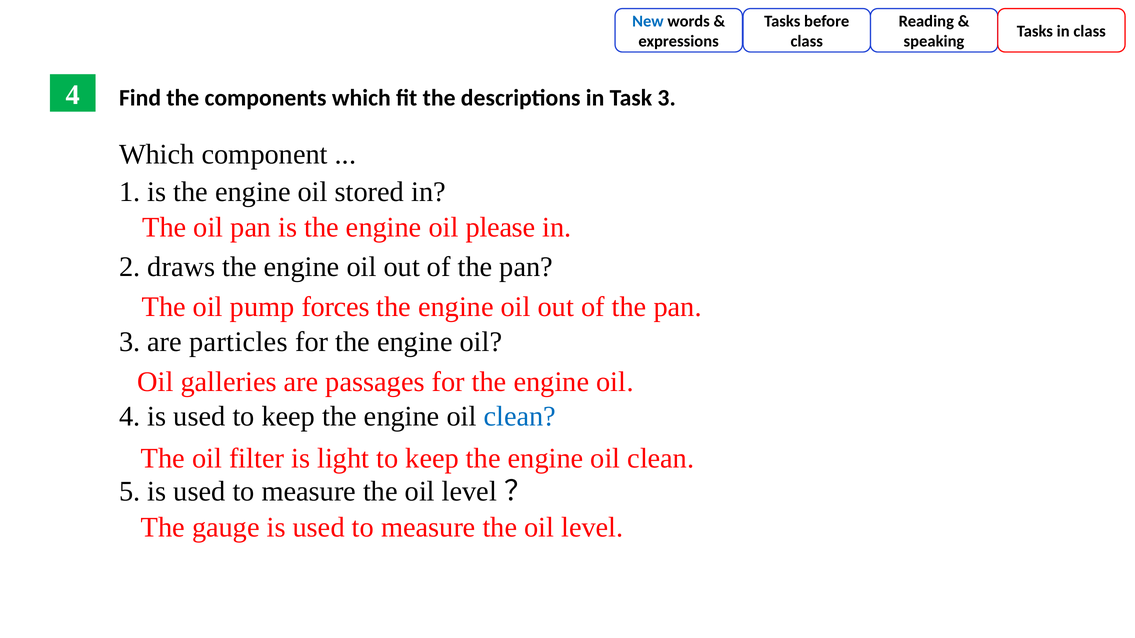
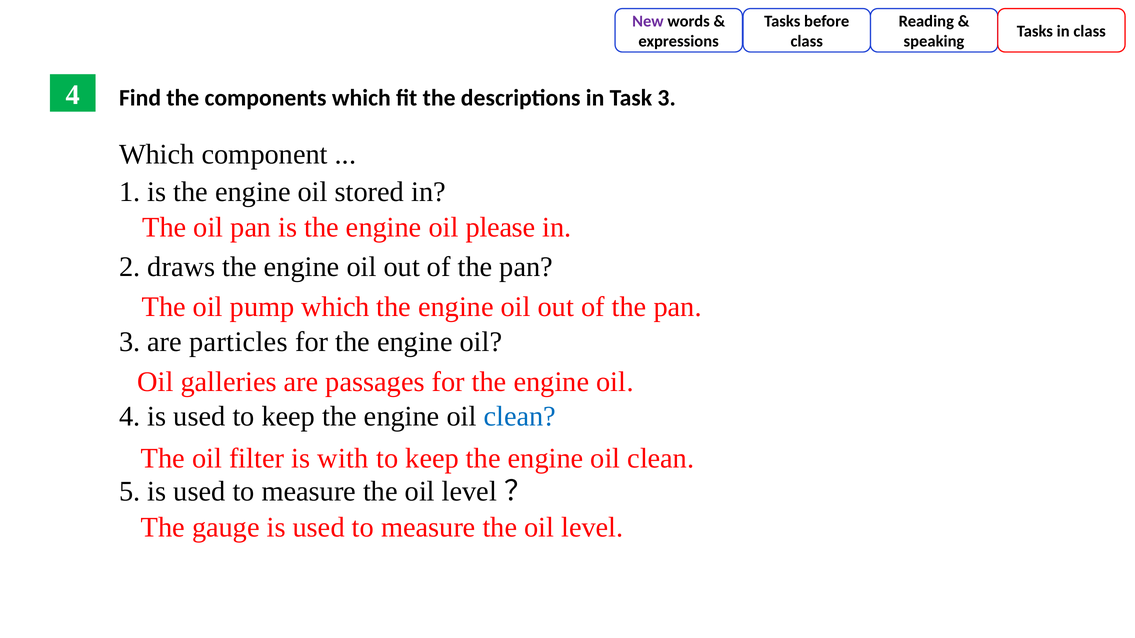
New colour: blue -> purple
pump forces: forces -> which
light: light -> with
